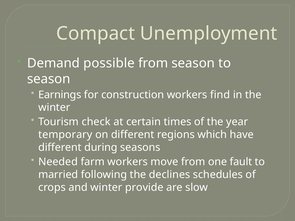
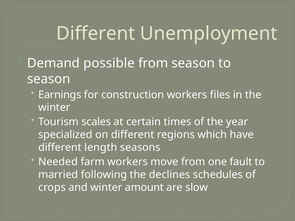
Compact at (96, 34): Compact -> Different
find: find -> files
check: check -> scales
temporary: temporary -> specialized
during: during -> length
provide: provide -> amount
